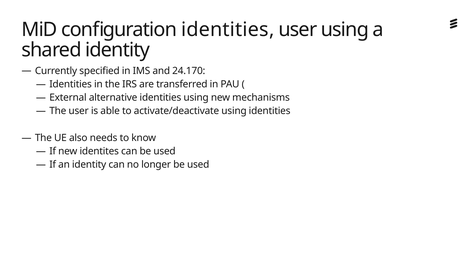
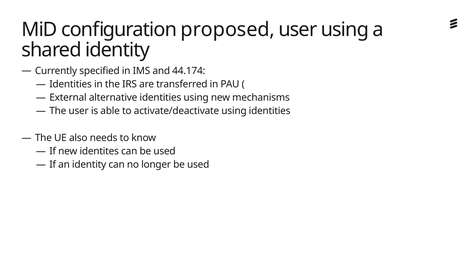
configuration identities: identities -> proposed
24.170: 24.170 -> 44.174
